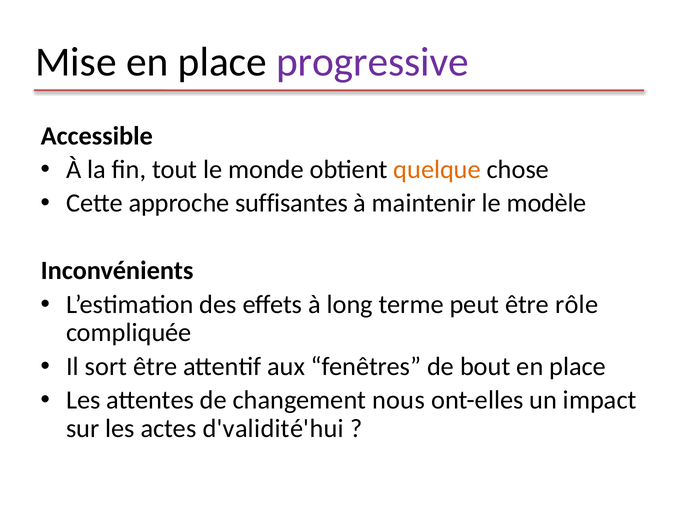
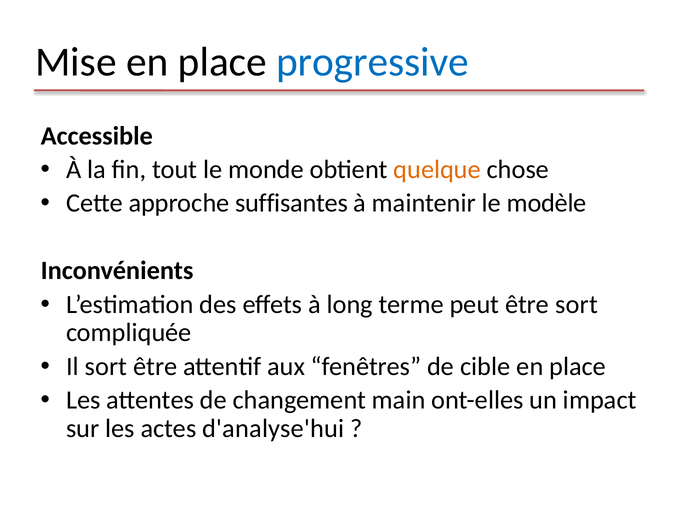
progressive colour: purple -> blue
être rôle: rôle -> sort
bout: bout -> cible
nous: nous -> main
d'validité'hui: d'validité'hui -> d'analyse'hui
